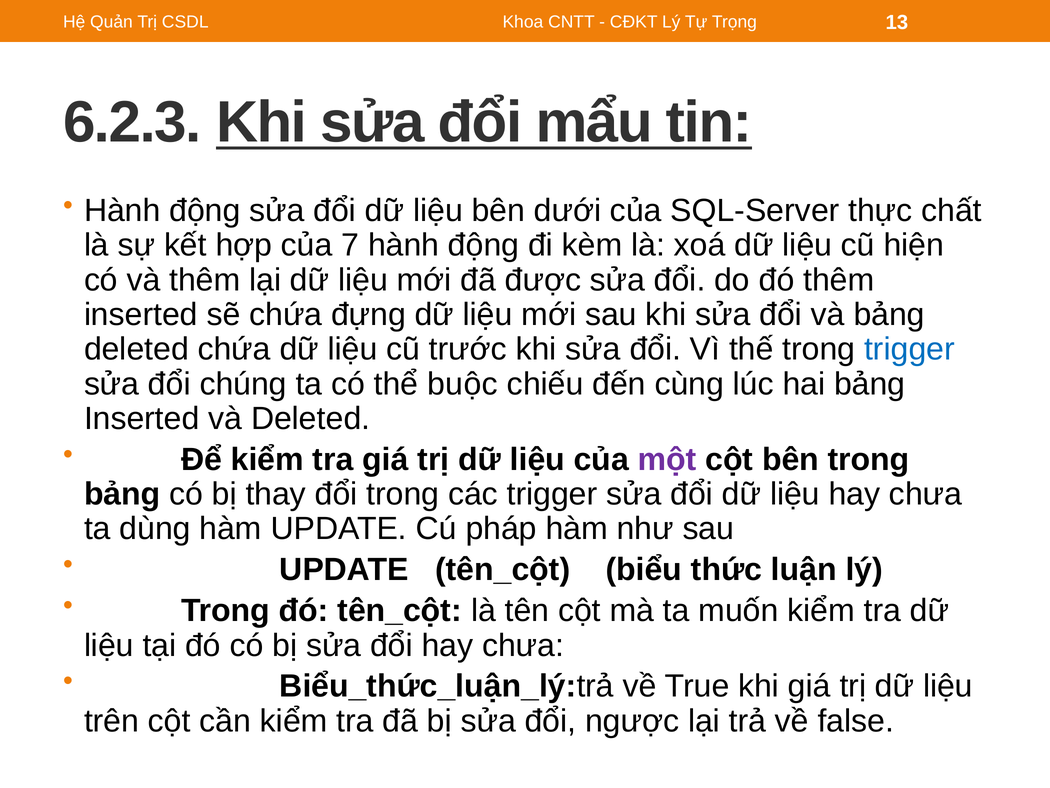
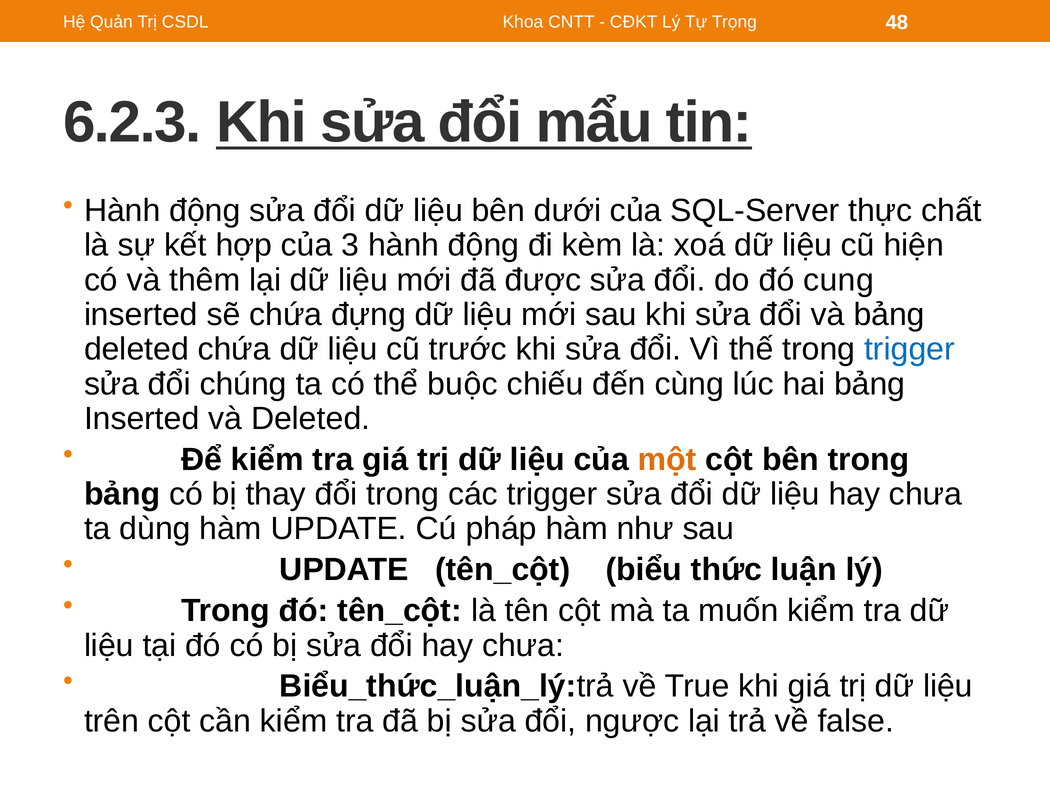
13: 13 -> 48
7: 7 -> 3
đó thêm: thêm -> cung
một colour: purple -> orange
